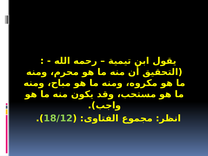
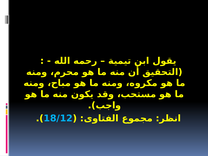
18/12 colour: light green -> light blue
